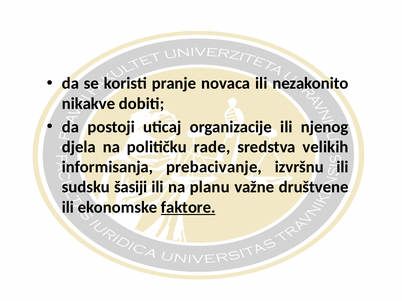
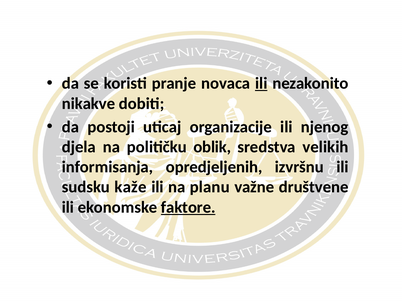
ili at (261, 84) underline: none -> present
rade: rade -> oblik
prebacivanje: prebacivanje -> opredjeljenih
šasiji: šasiji -> kaže
